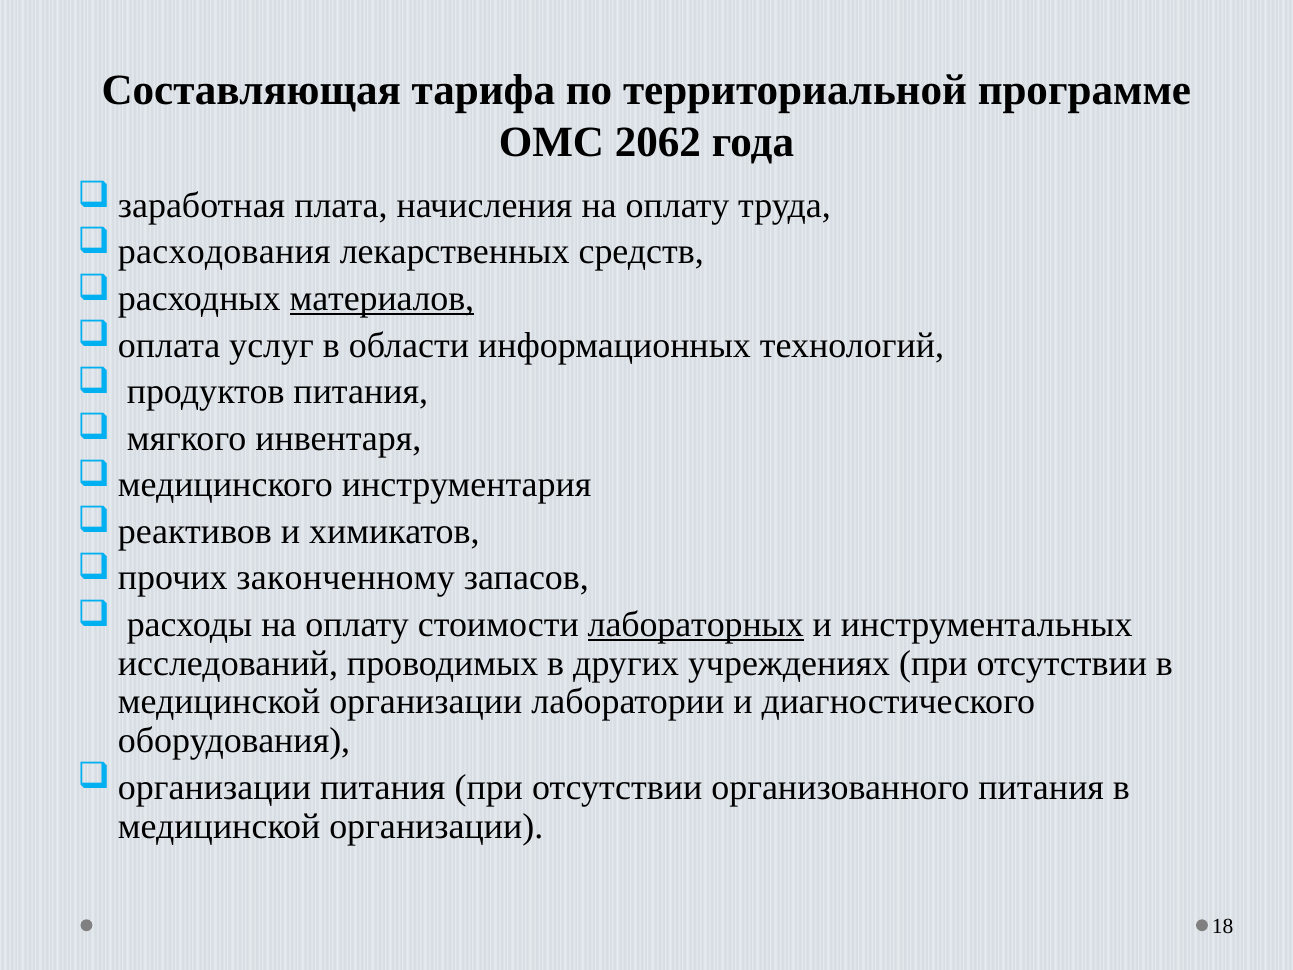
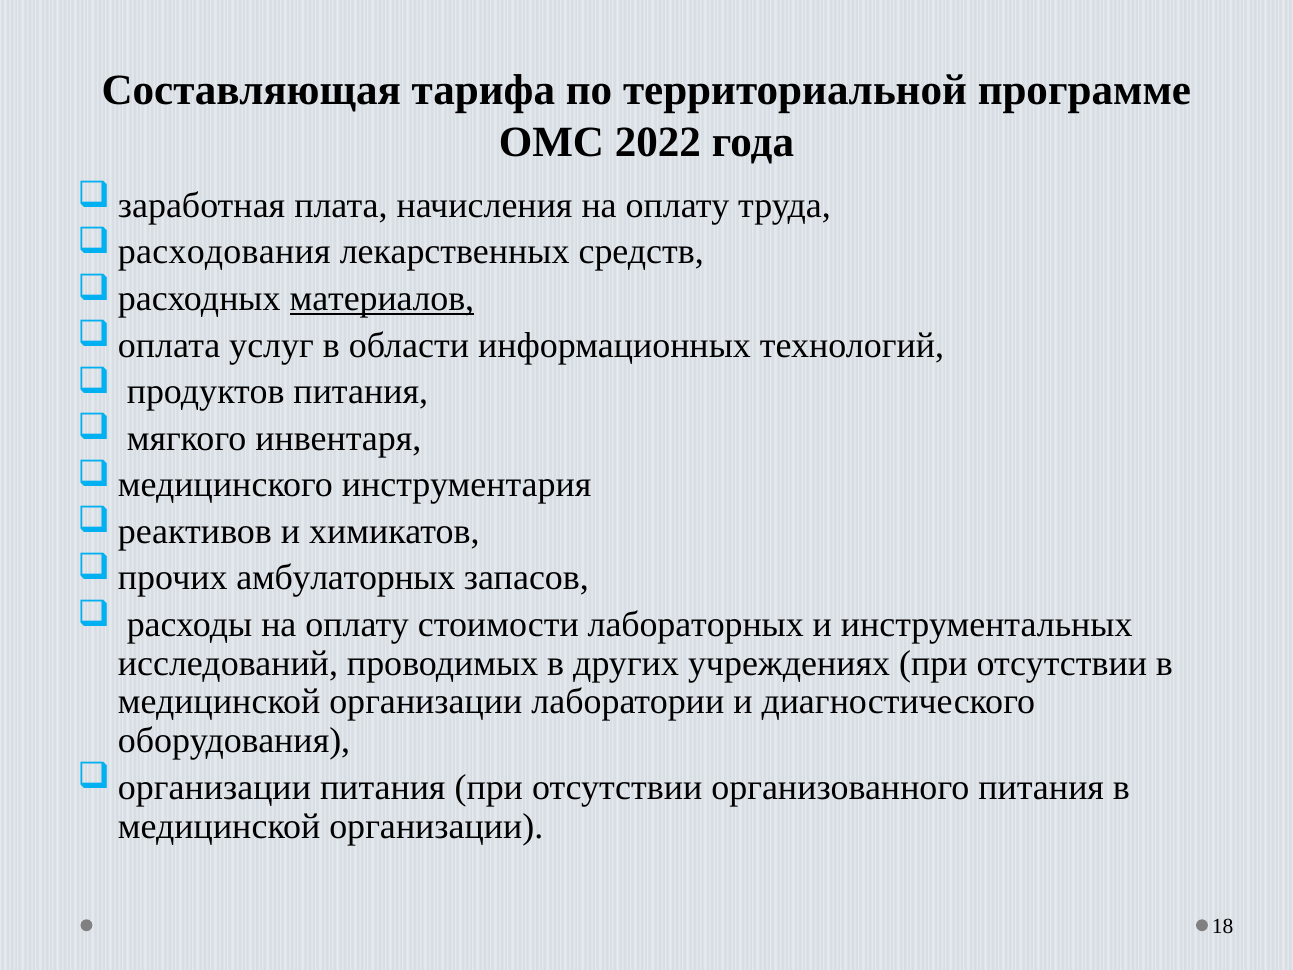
2062: 2062 -> 2022
законченному: законченному -> амбулаторных
лабораторных underline: present -> none
